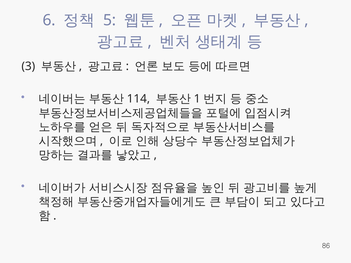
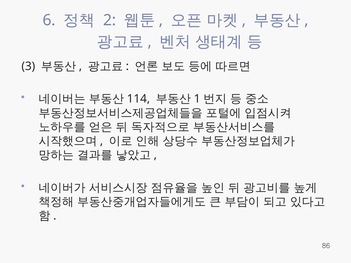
5: 5 -> 2
